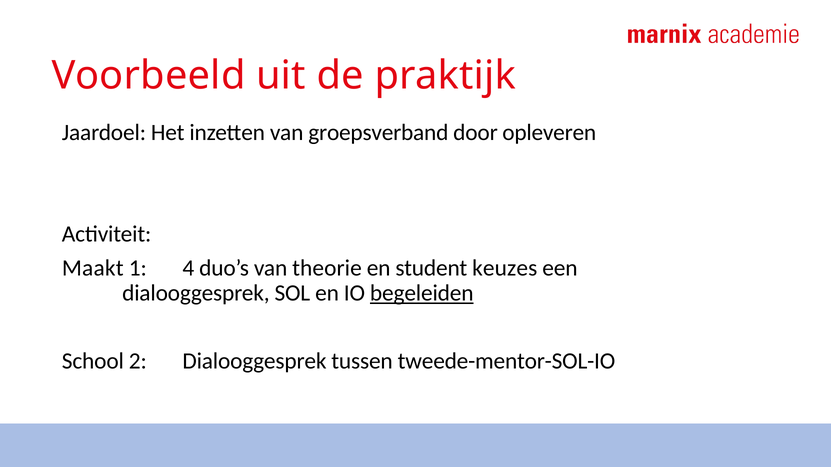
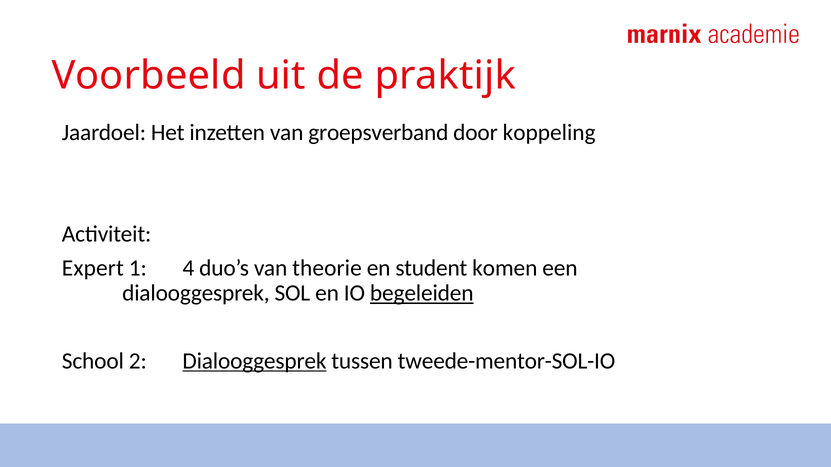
opleveren: opleveren -> koppeling
Maakt: Maakt -> Expert
keuzes: keuzes -> komen
Dialooggesprek at (254, 361) underline: none -> present
